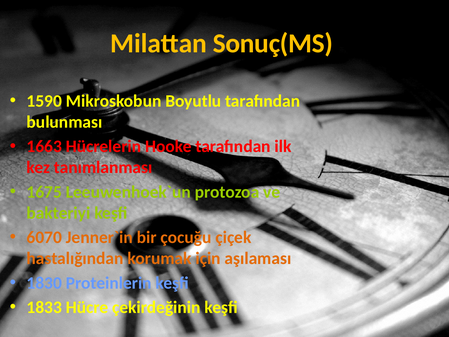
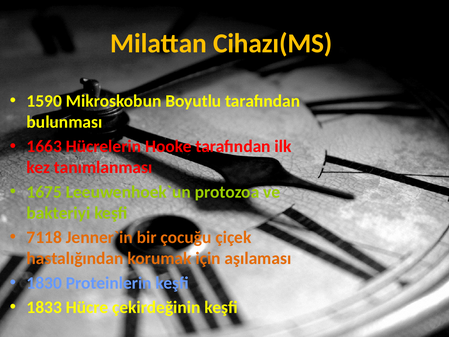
Sonuç(MS: Sonuç(MS -> Cihazı(MS
6070: 6070 -> 7118
